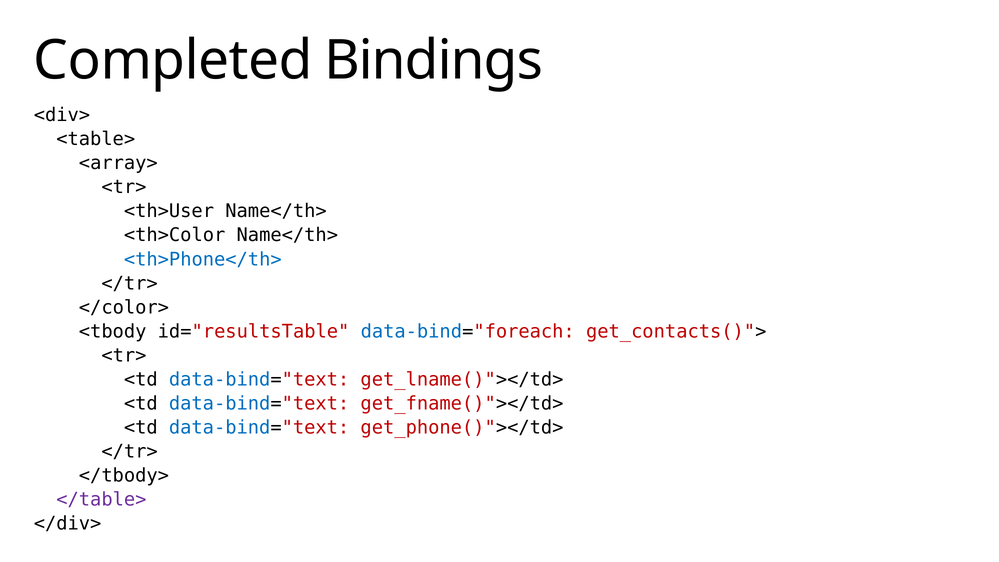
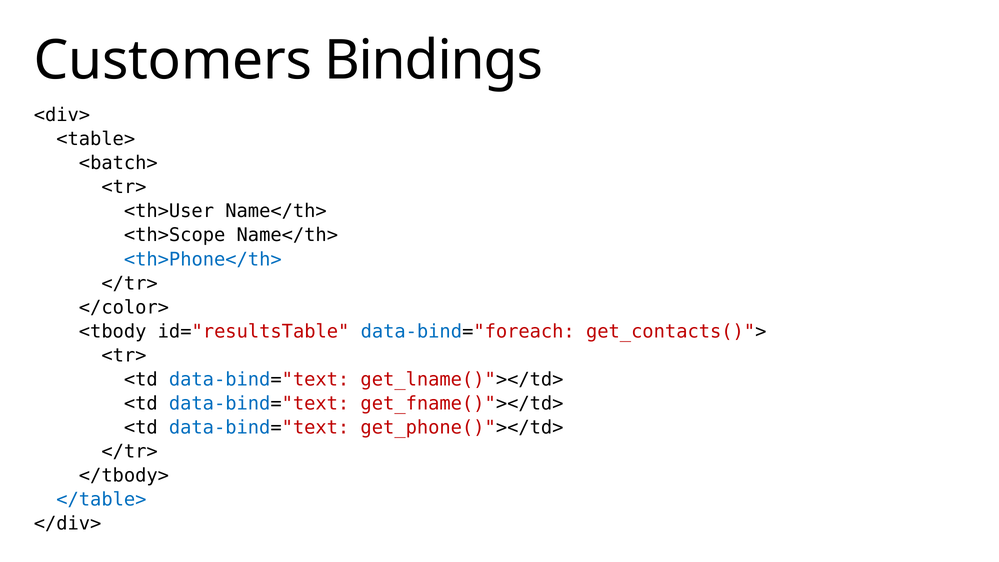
Completed: Completed -> Customers
<array>: <array> -> <batch>
<th>Color: <th>Color -> <th>Scope
</table> colour: purple -> blue
